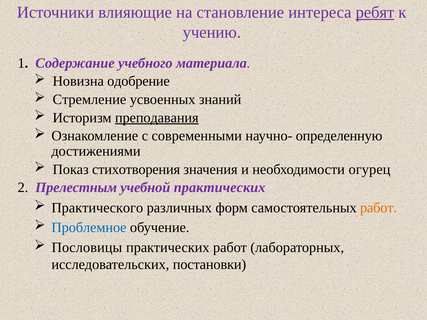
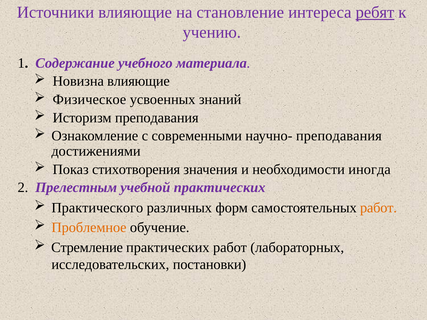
Новизна одобрение: одобрение -> влияющие
Стремление: Стремление -> Физическое
преподавания at (157, 118) underline: present -> none
научно- определенную: определенную -> преподавания
огурец: огурец -> иногда
Проблемное colour: blue -> orange
Пословицы: Пословицы -> Стремление
